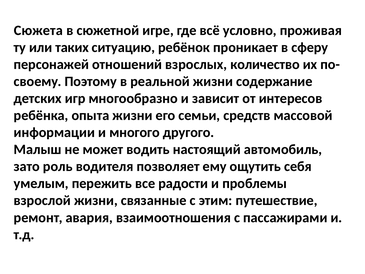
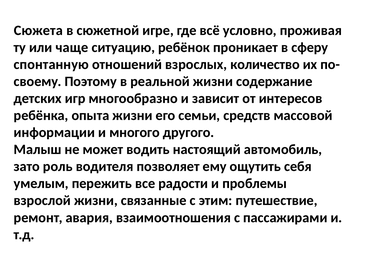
таких: таких -> чаще
персонажей: персонажей -> спонтанную
